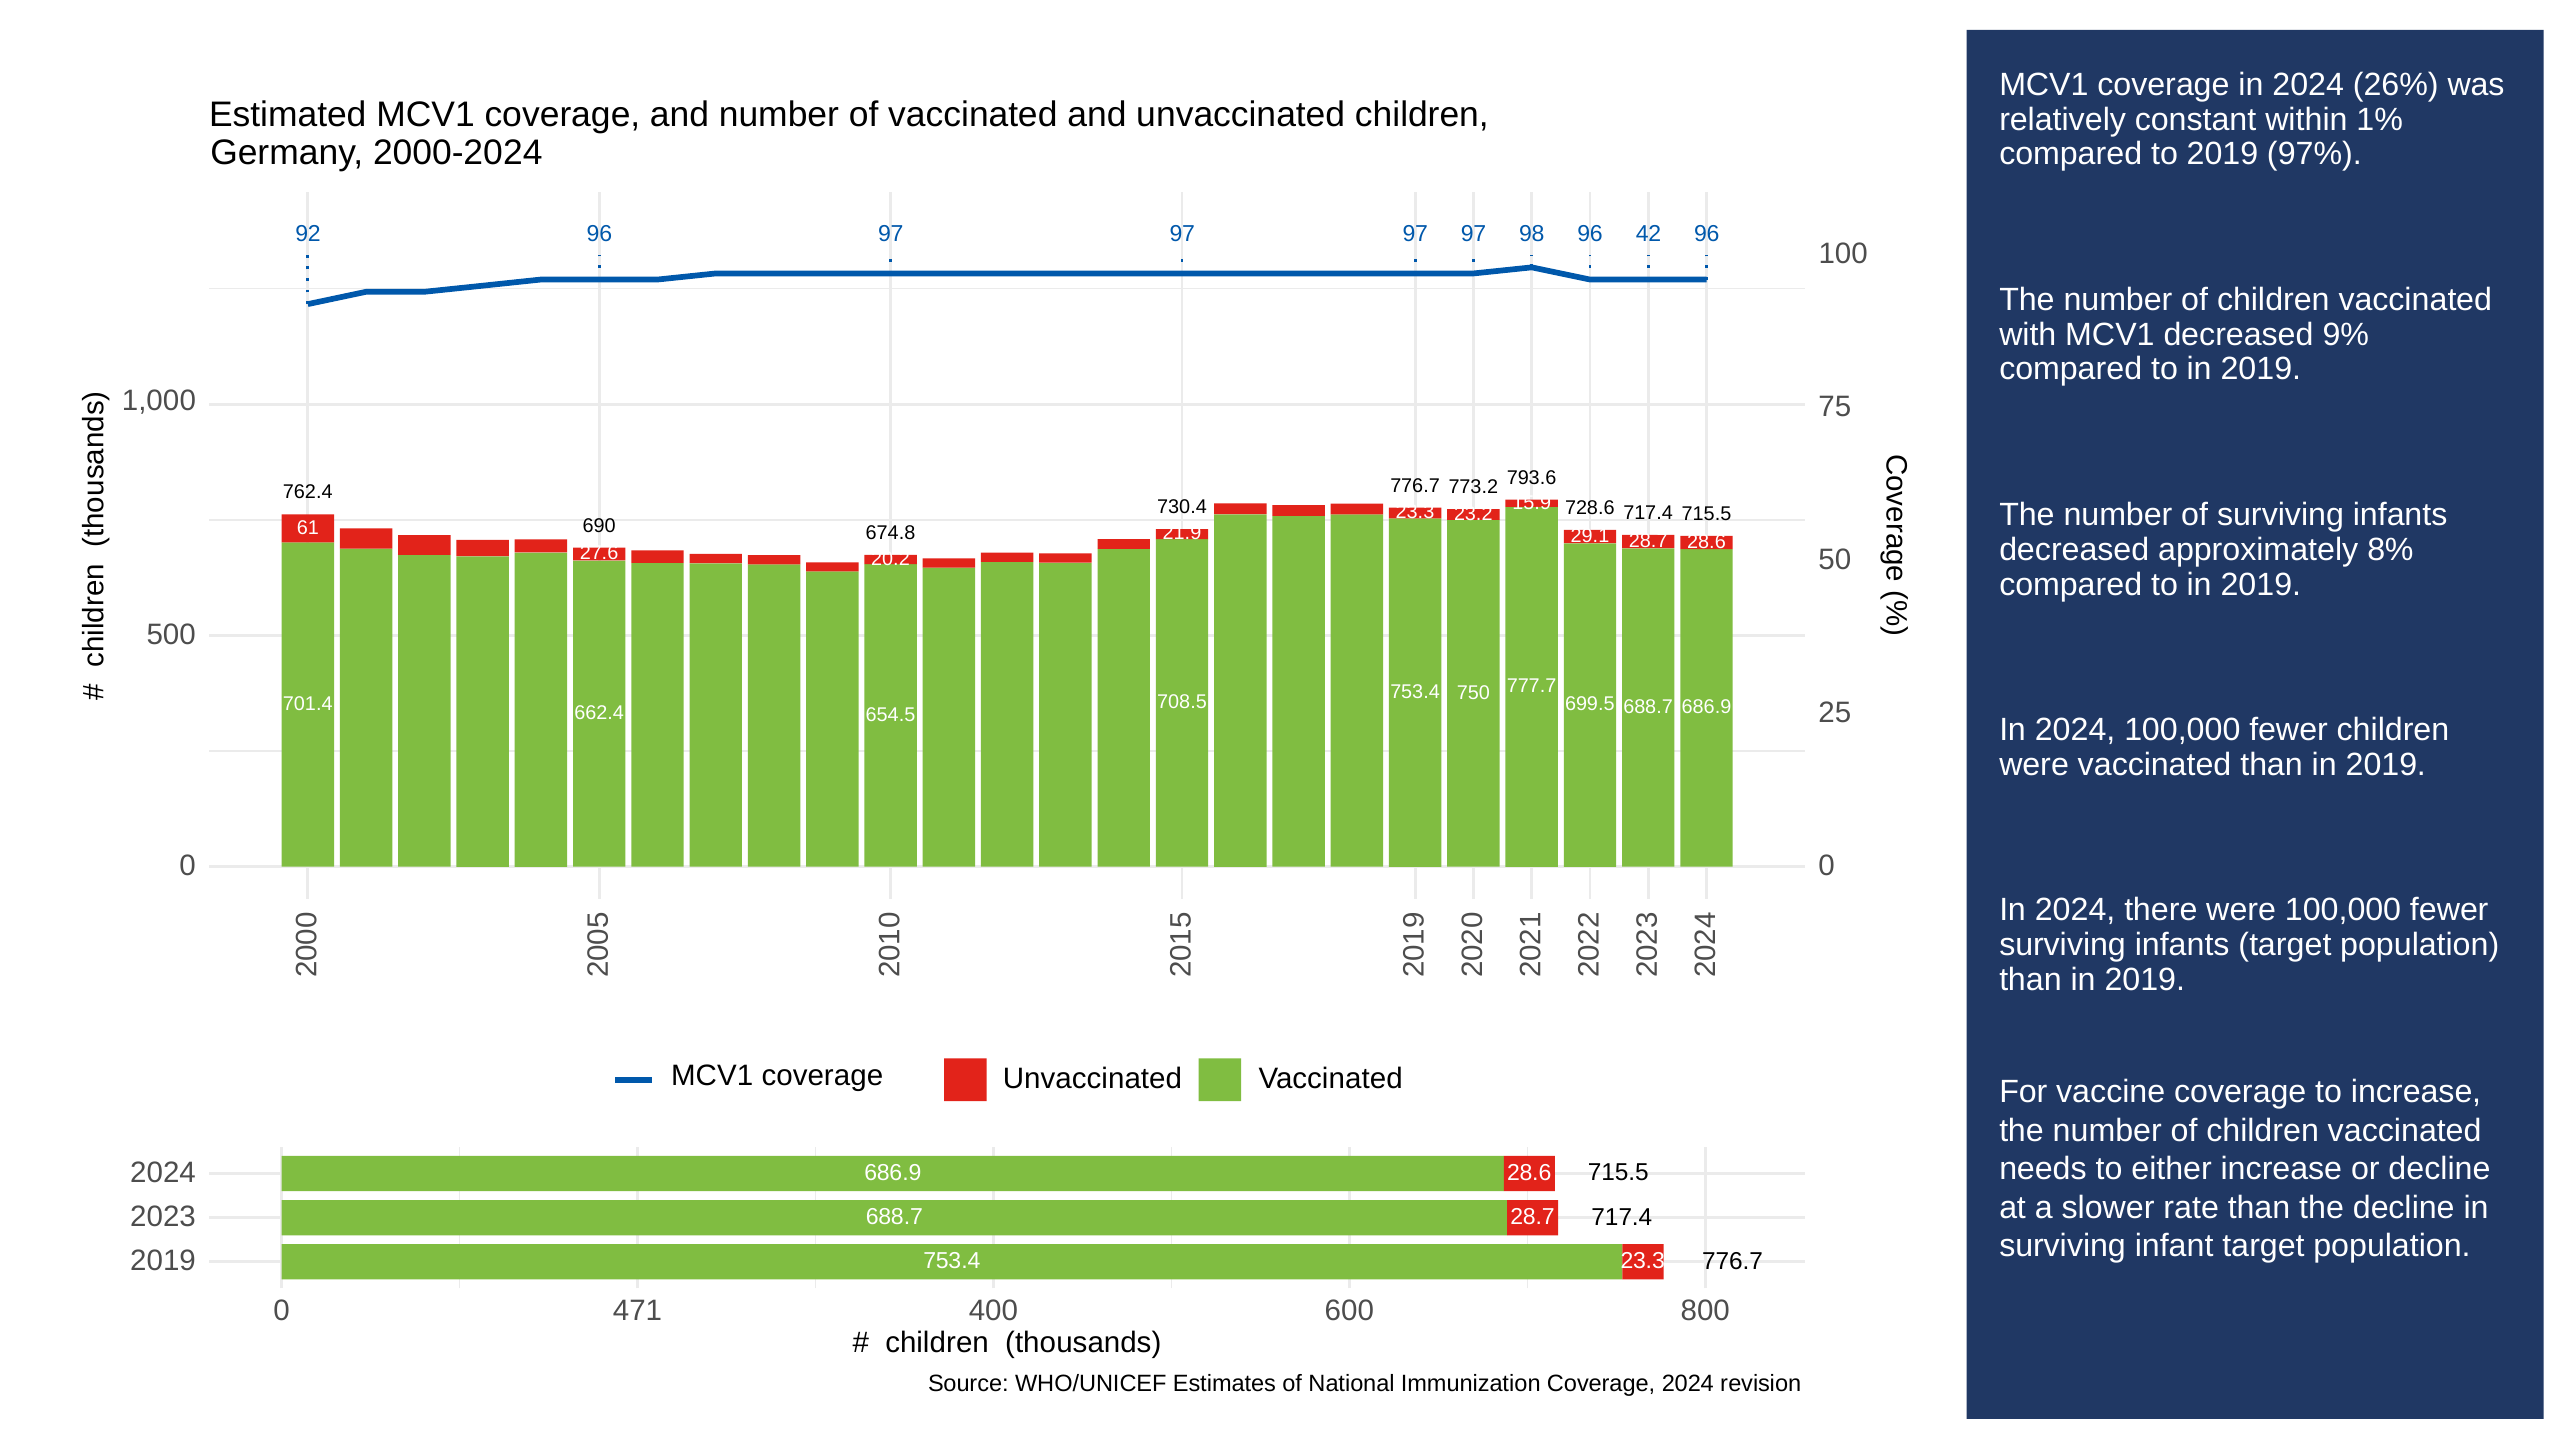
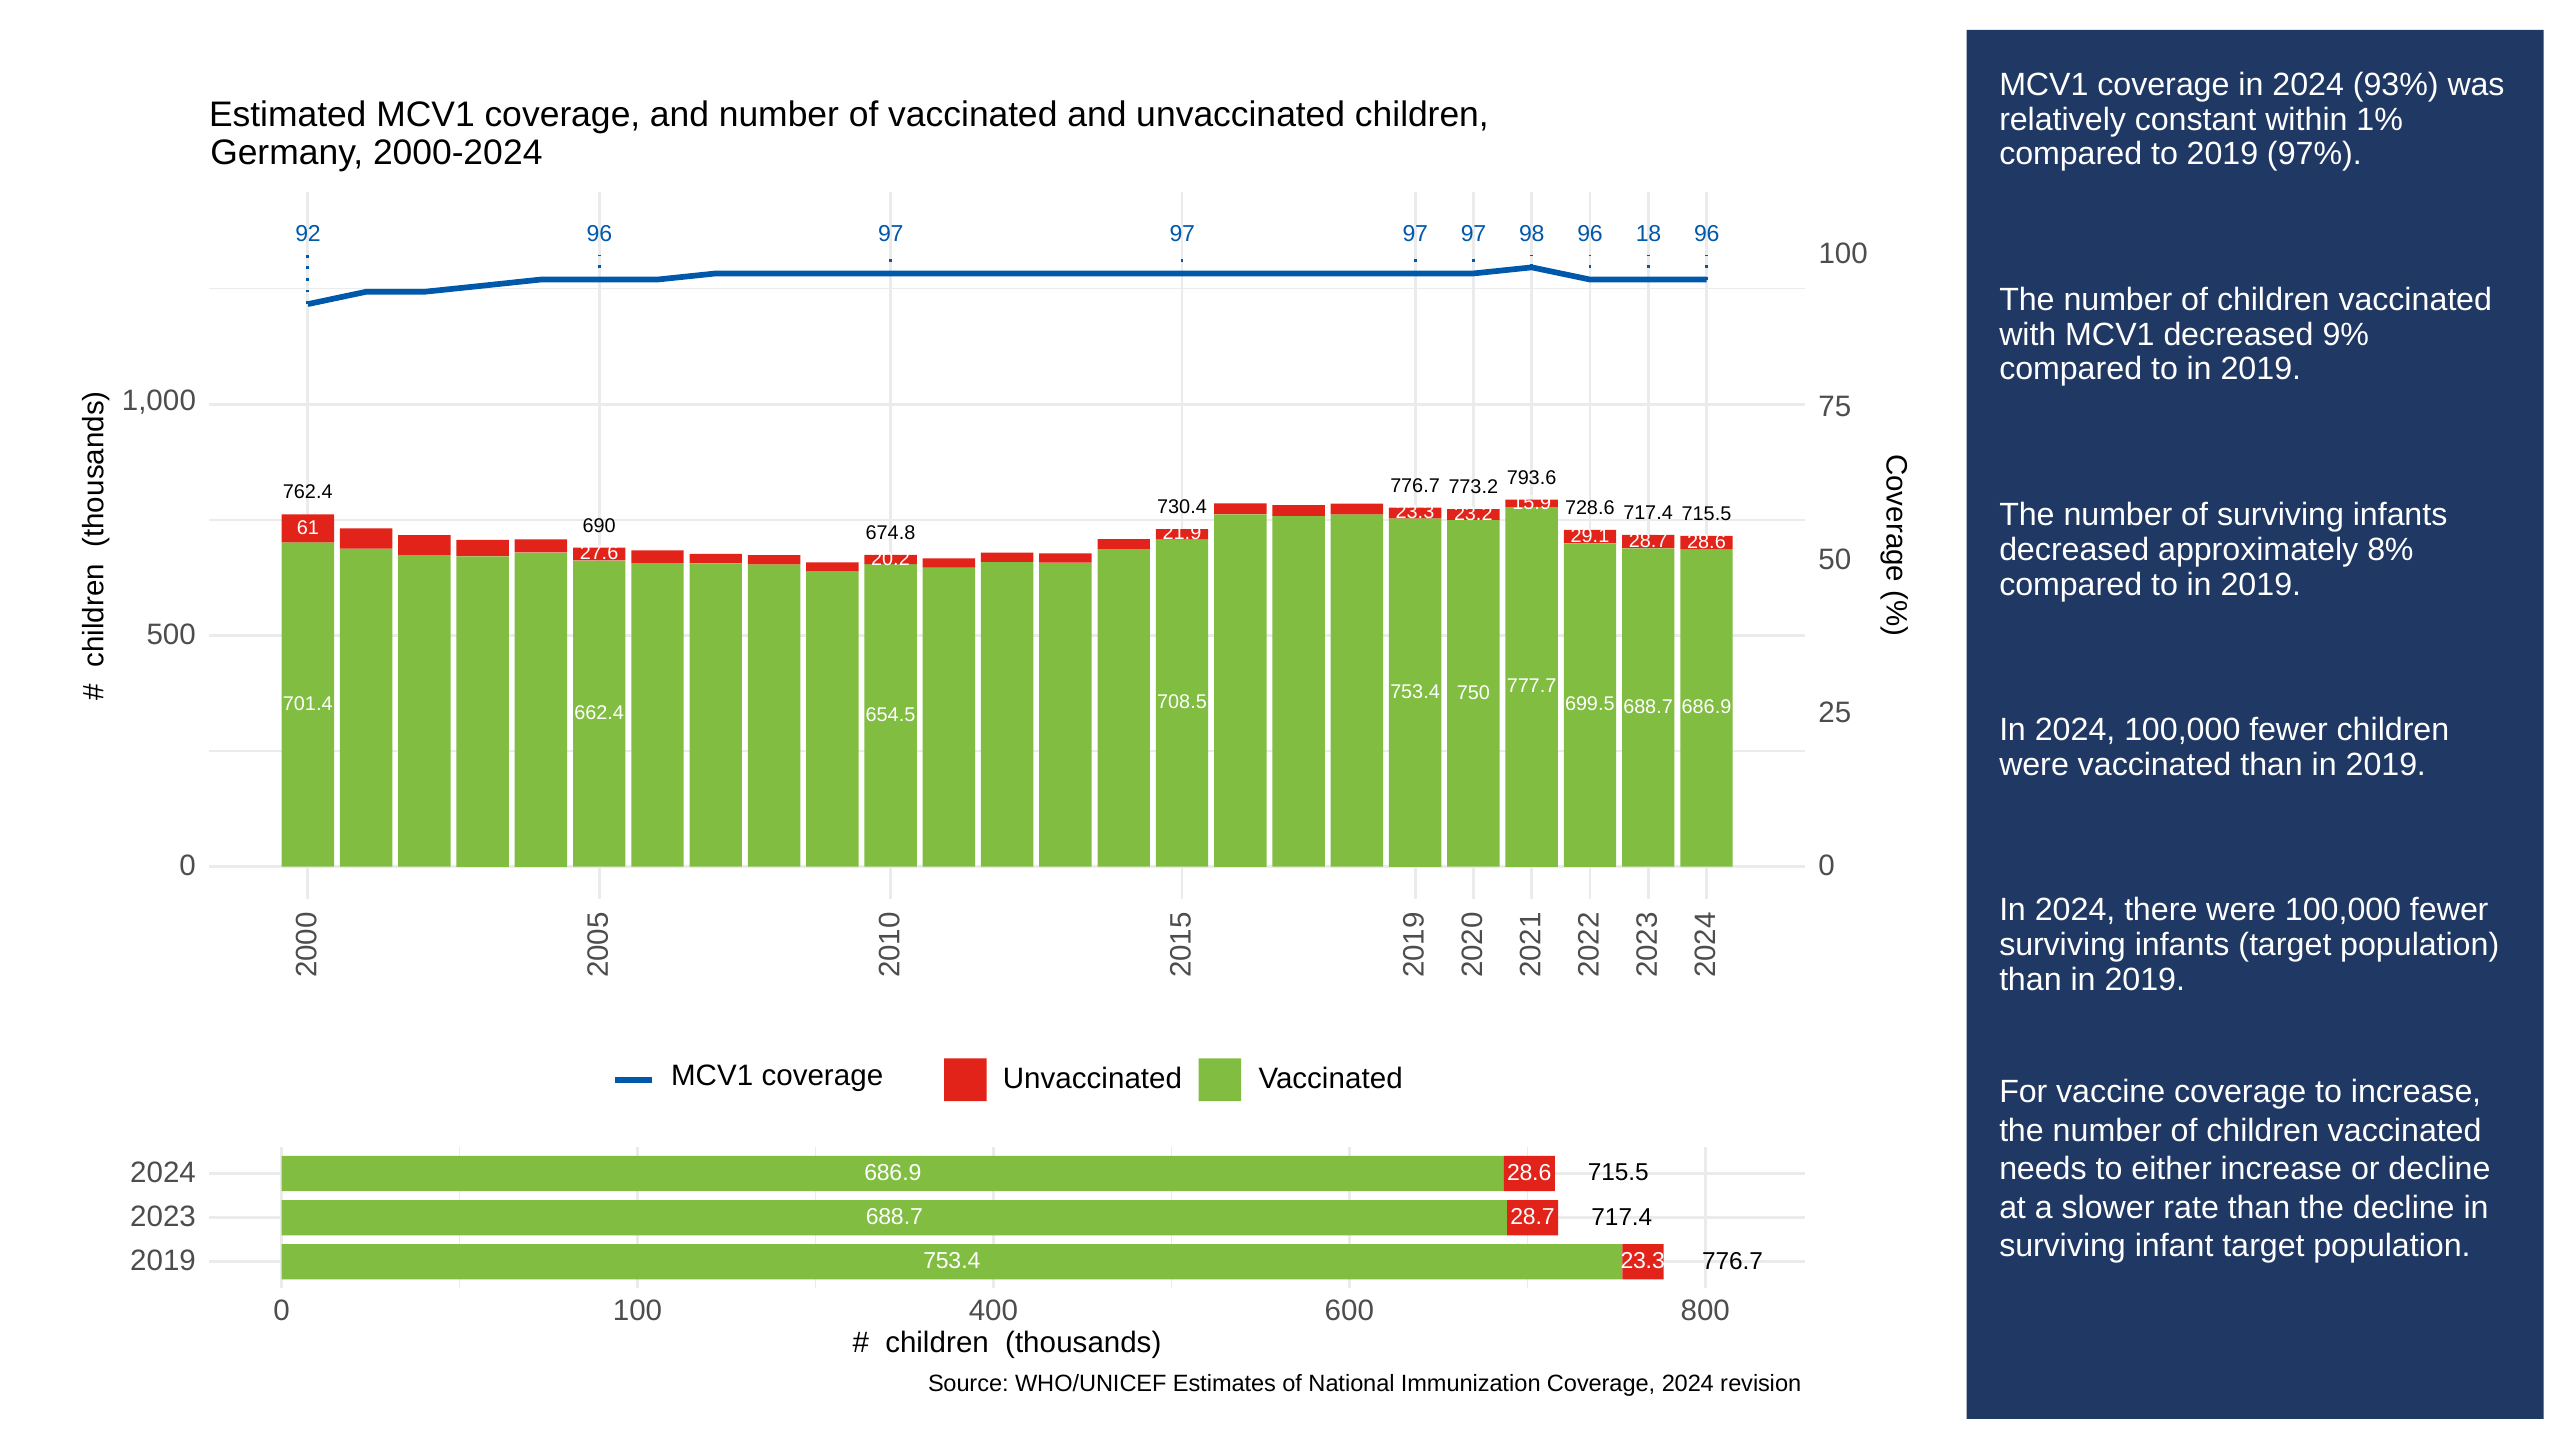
26%: 26% -> 93%
42: 42 -> 18
0 471: 471 -> 100
